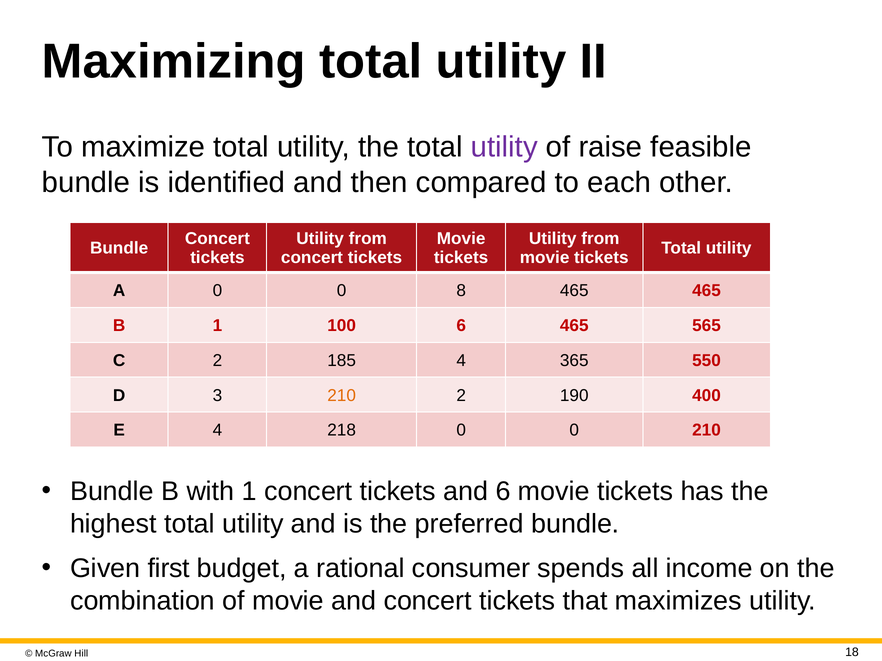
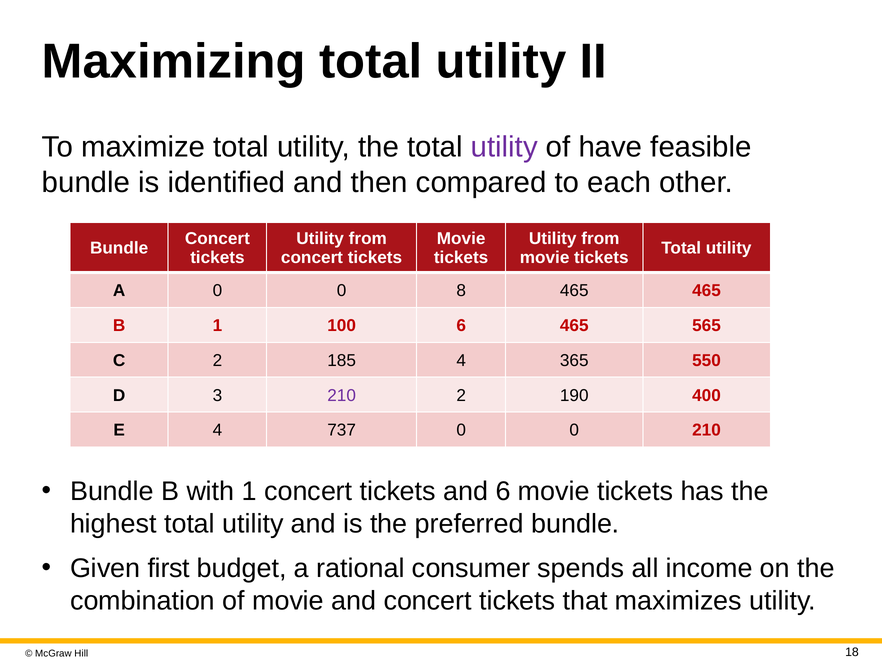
raise: raise -> have
210 at (342, 396) colour: orange -> purple
218: 218 -> 737
